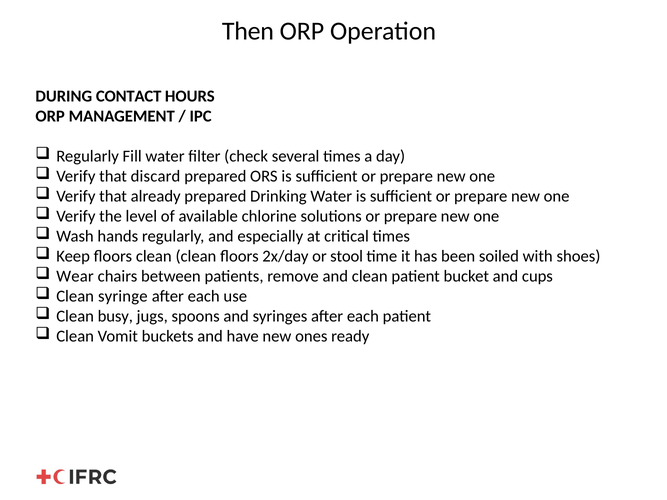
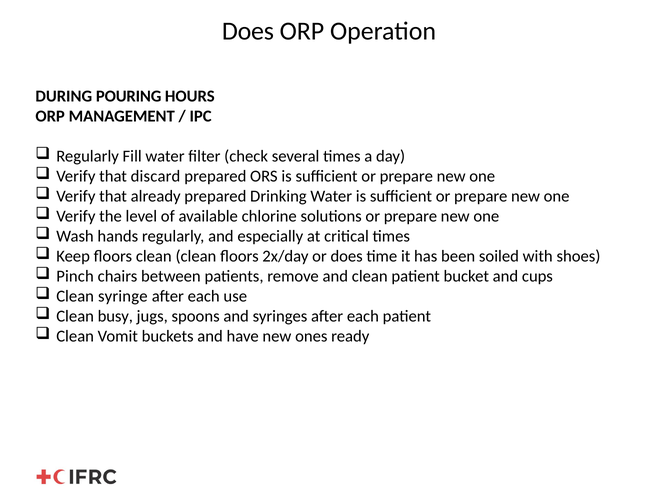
Then at (248, 31): Then -> Does
CONTACT: CONTACT -> POURING
or stool: stool -> does
Wear: Wear -> Pinch
